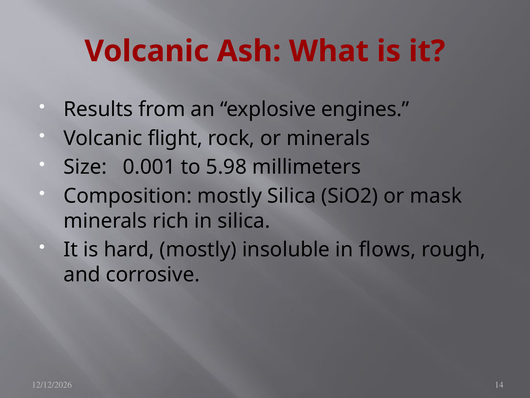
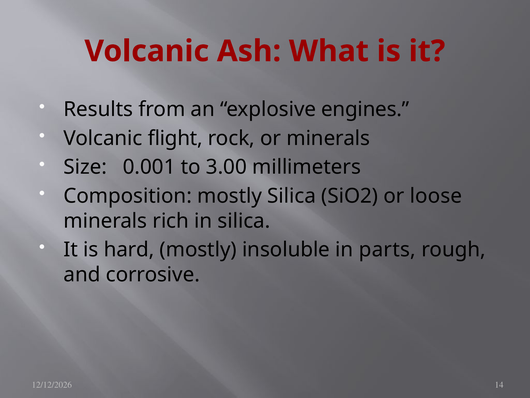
5.98: 5.98 -> 3.00
mask: mask -> loose
flows: flows -> parts
